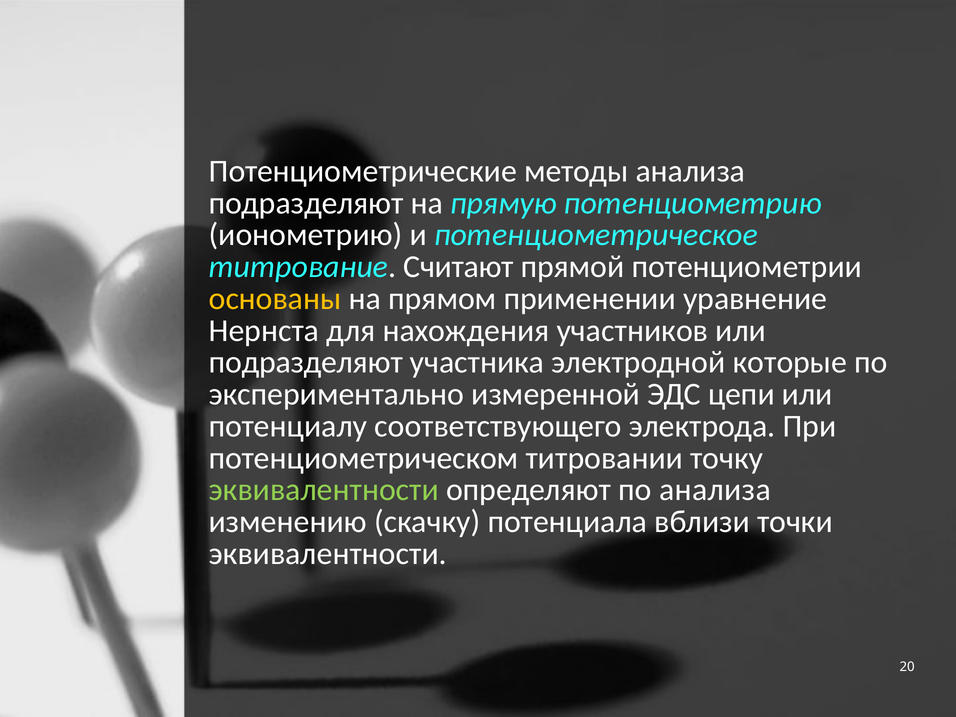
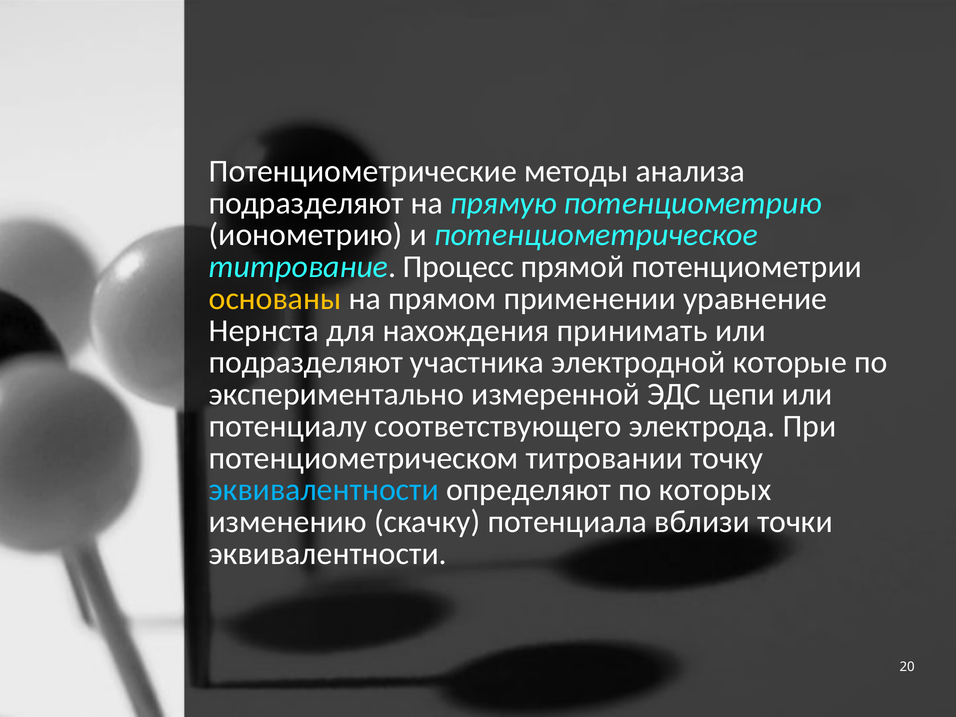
Считают: Считают -> Процесс
участников: участников -> принимать
эквивалентности at (324, 490) colour: light green -> light blue
по анализа: анализа -> которых
